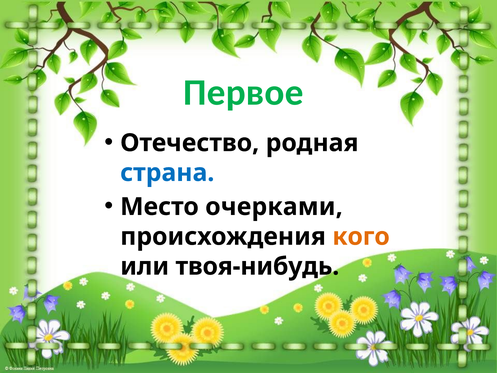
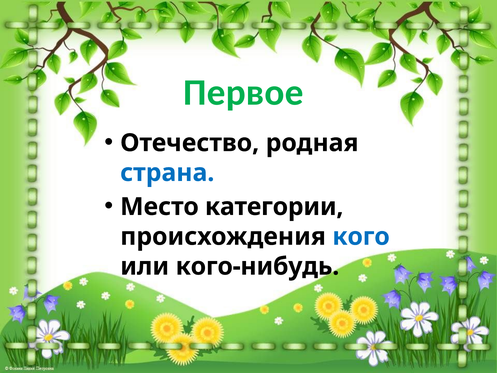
очерками: очерками -> категории
кого colour: orange -> blue
твоя-нибудь: твоя-нибудь -> кого-нибудь
